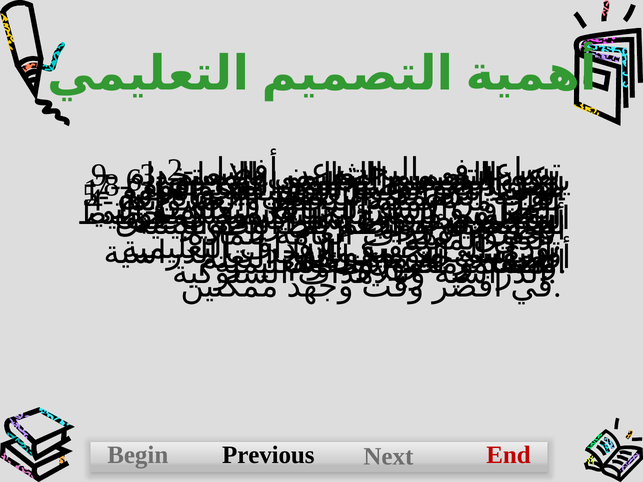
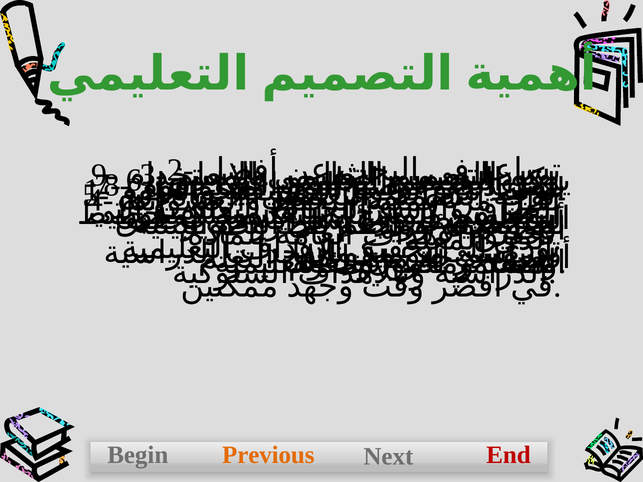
Previous colour: black -> orange
